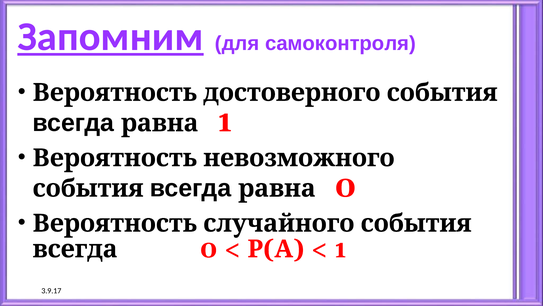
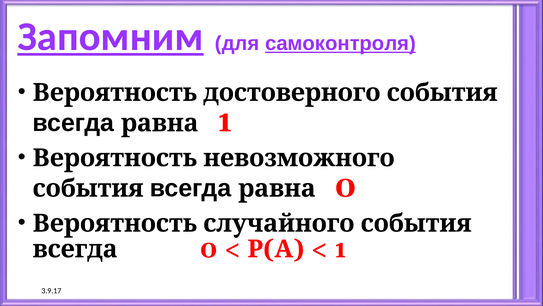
самоконтроля underline: none -> present
